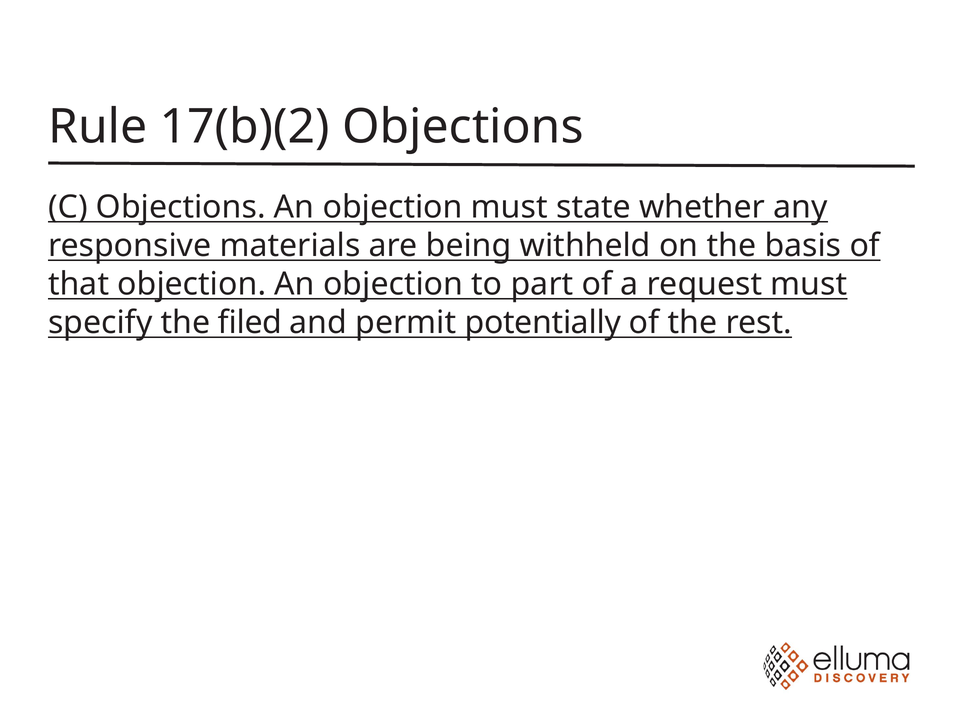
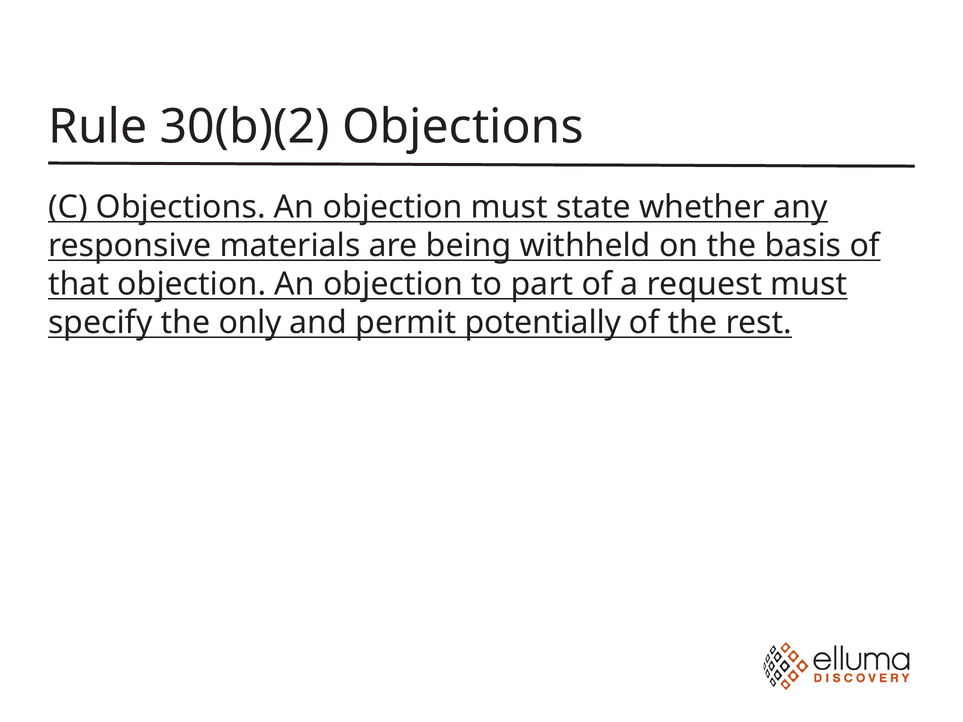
17(b)(2: 17(b)(2 -> 30(b)(2
filed: filed -> only
